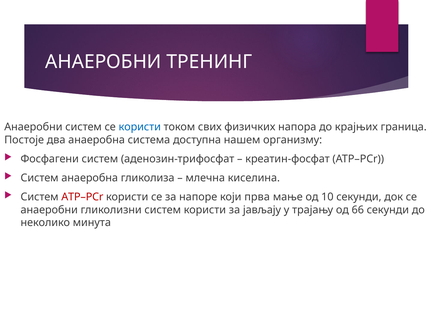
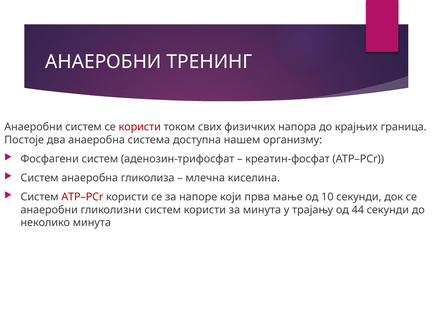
користи at (140, 127) colour: blue -> red
за јављају: јављају -> минута
66: 66 -> 44
